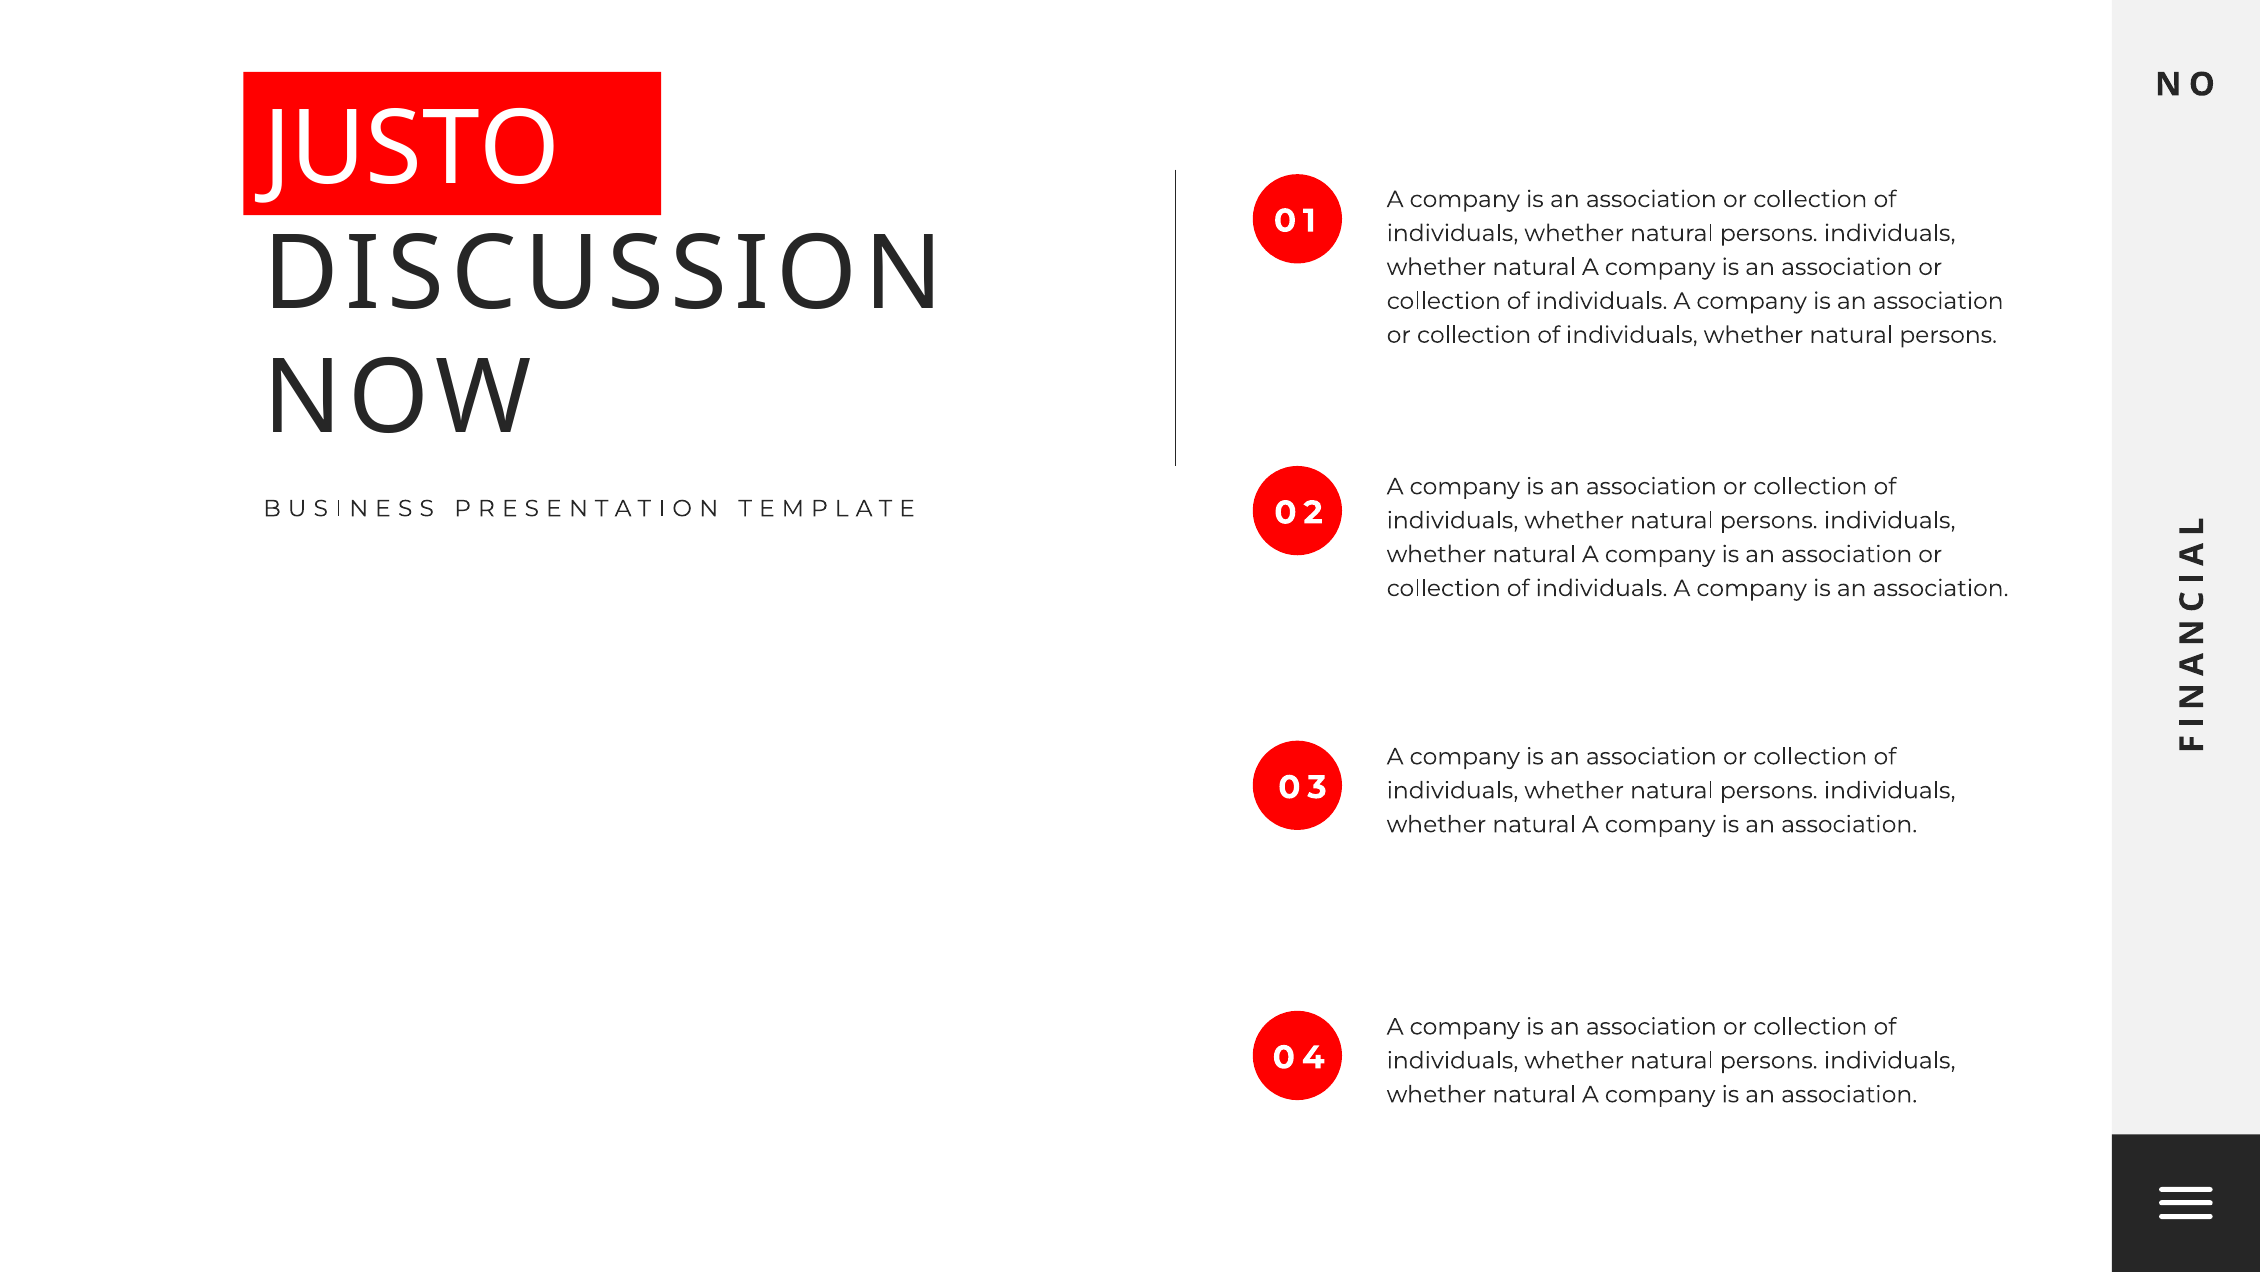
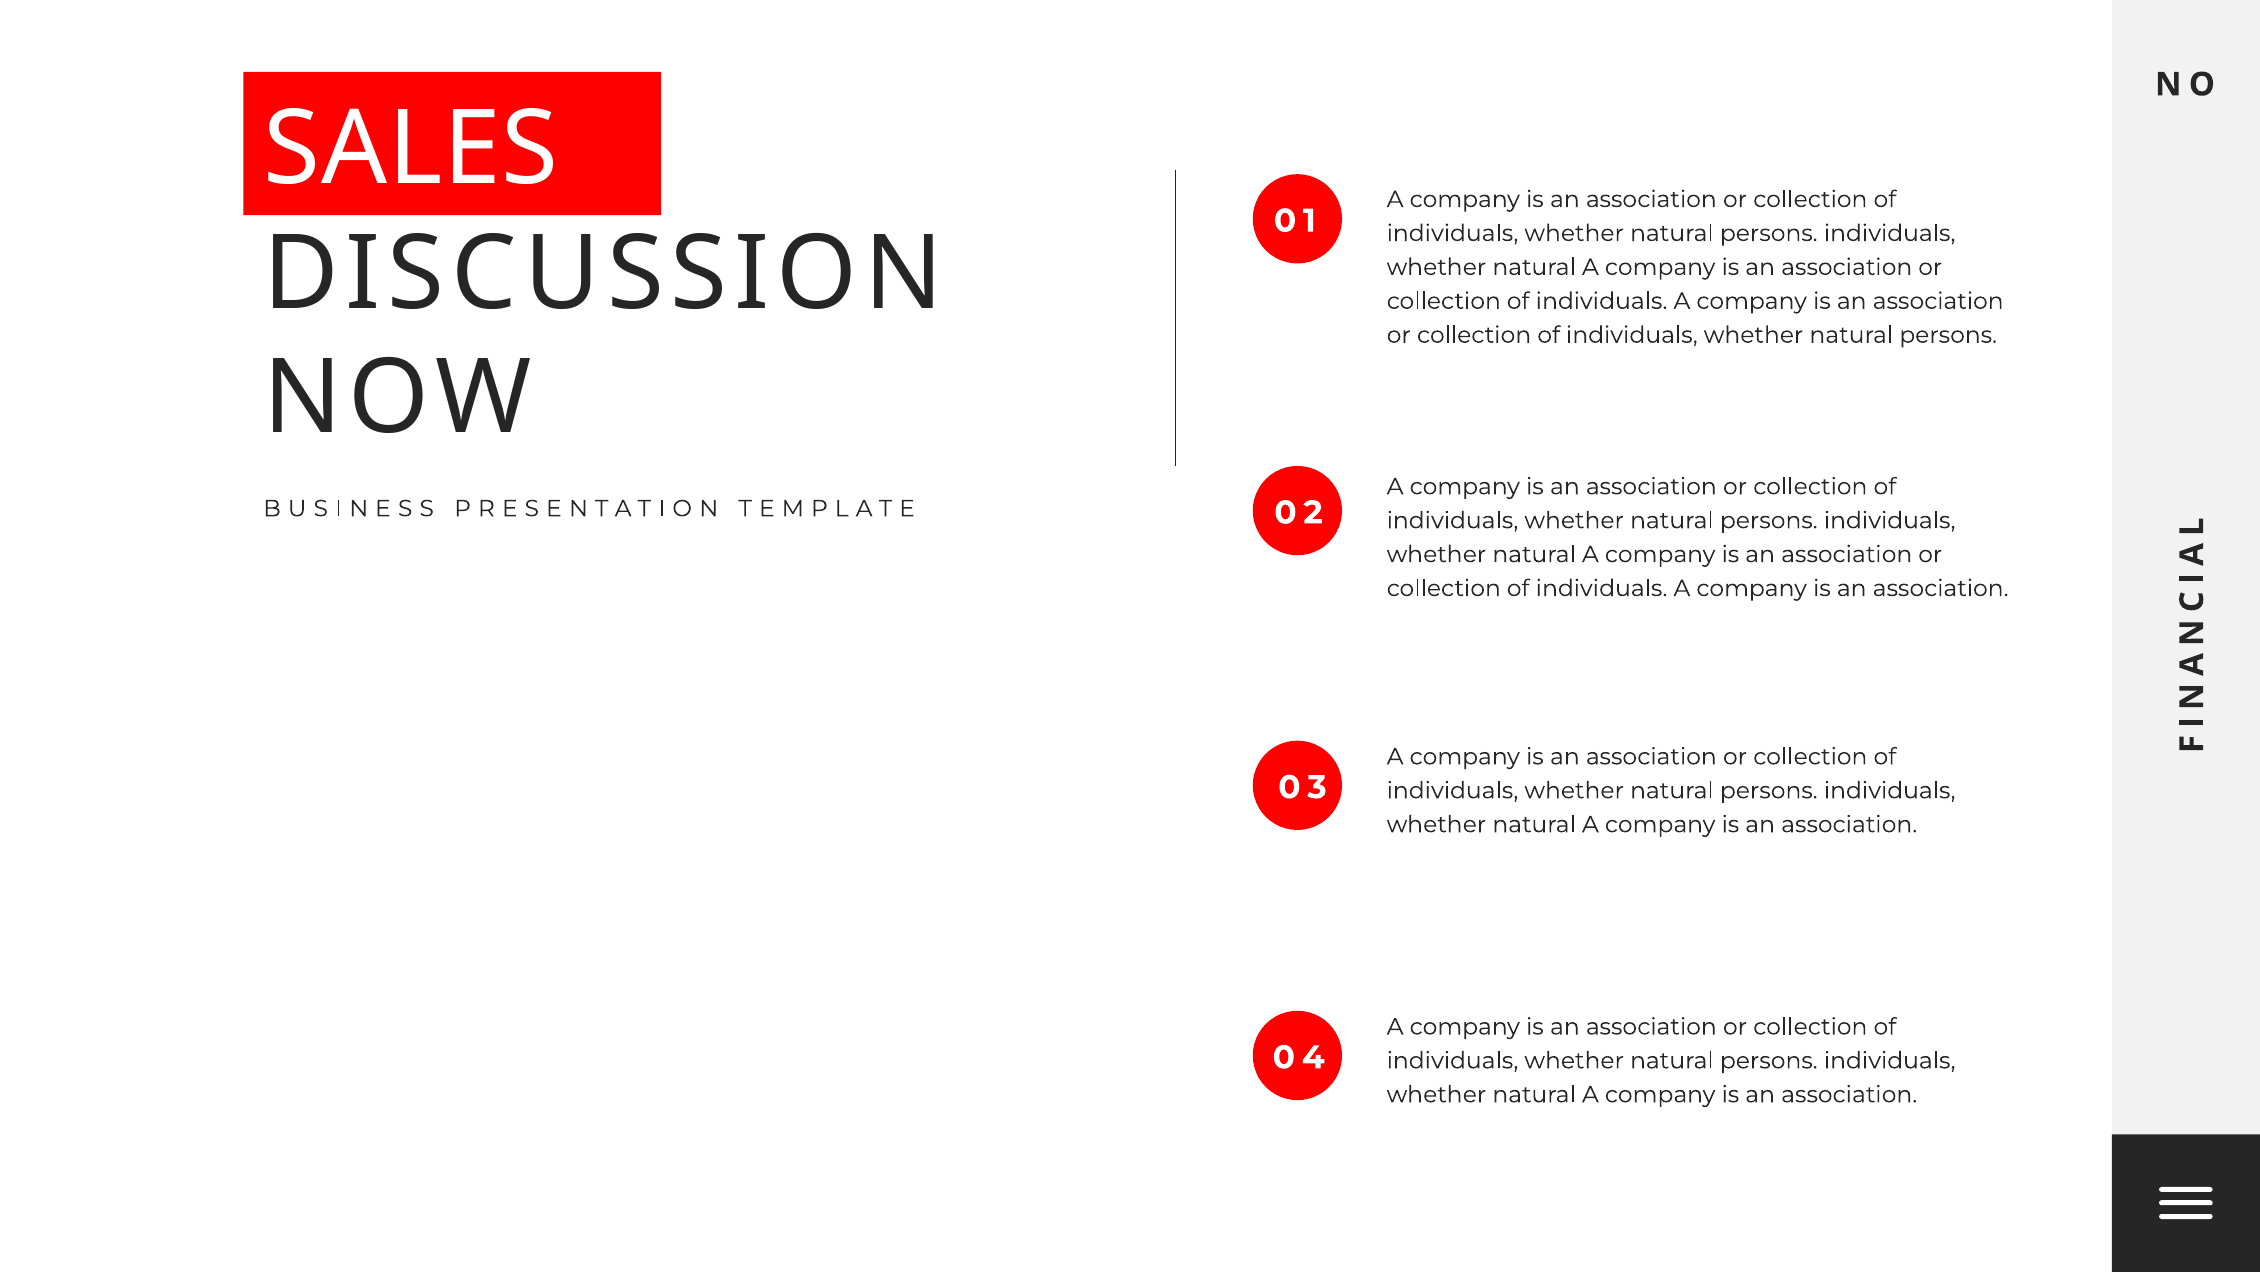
JUSTO: JUSTO -> SALES
